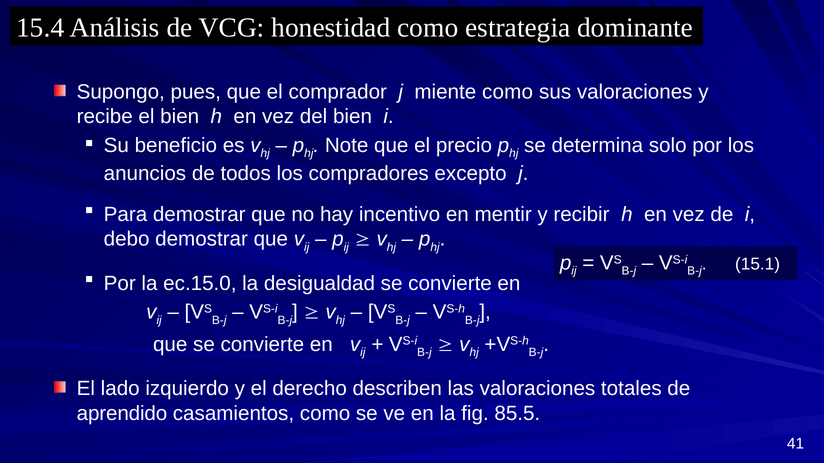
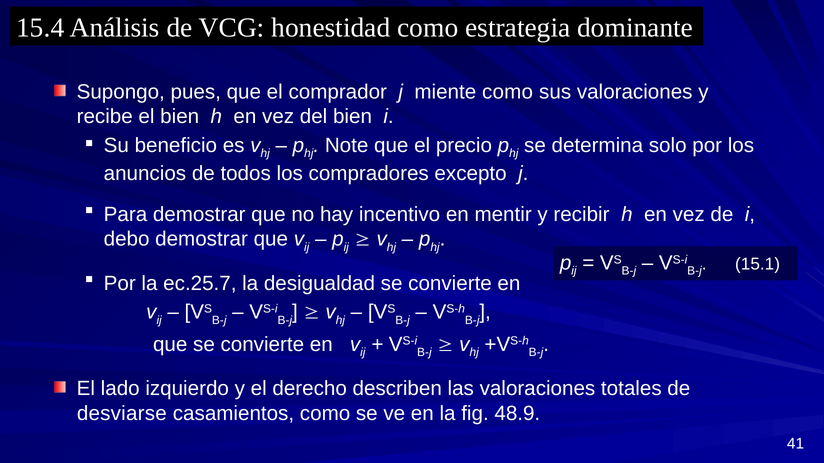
ec.15.0: ec.15.0 -> ec.25.7
aprendido: aprendido -> desviarse
85.5: 85.5 -> 48.9
